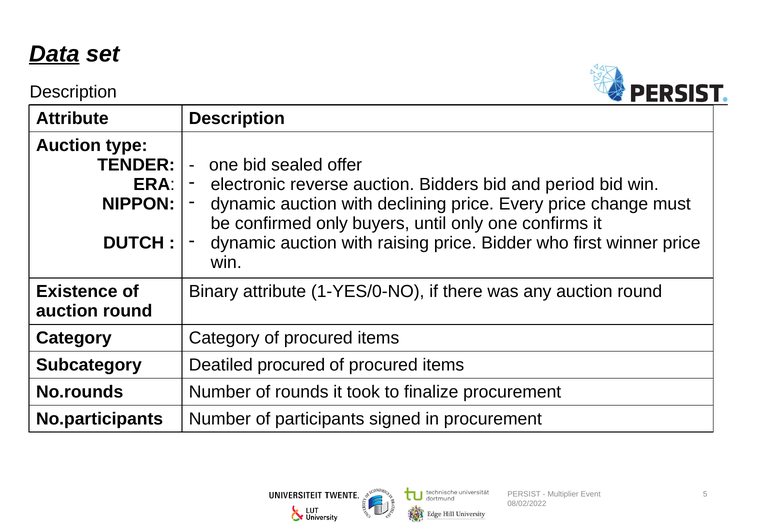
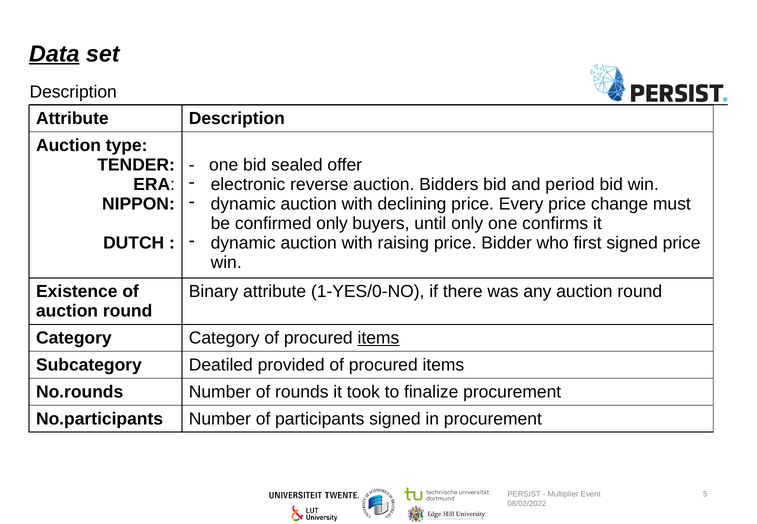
first winner: winner -> signed
items at (378, 338) underline: none -> present
Deatiled procured: procured -> provided
